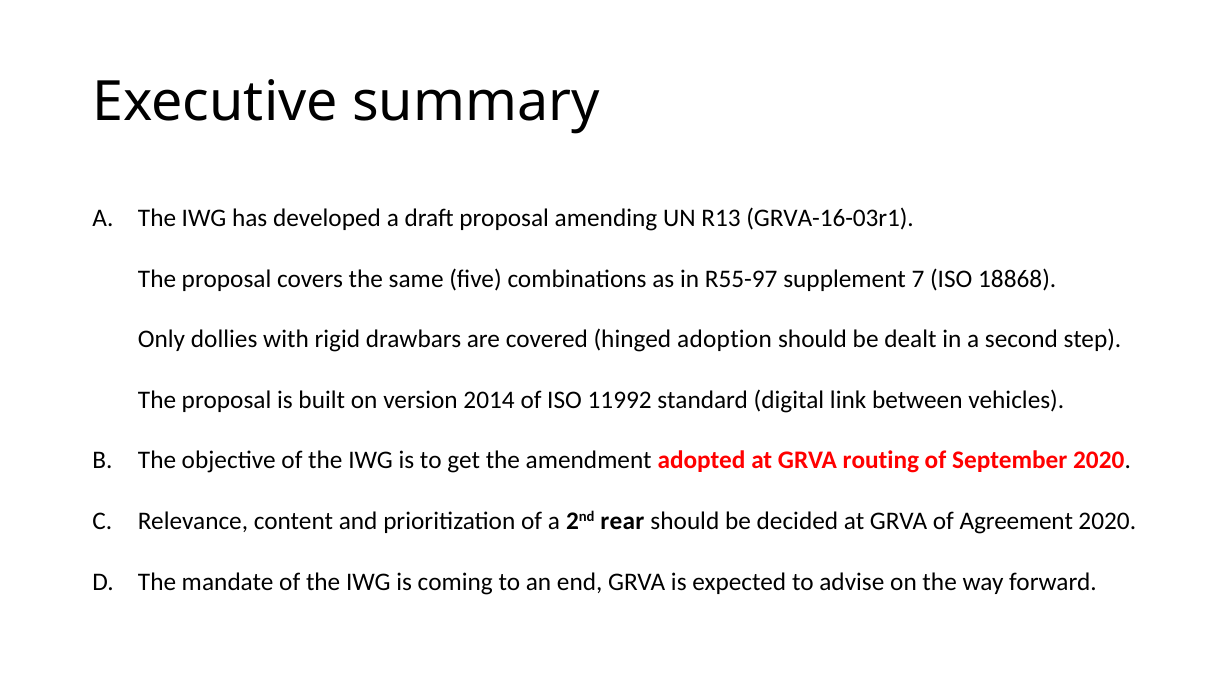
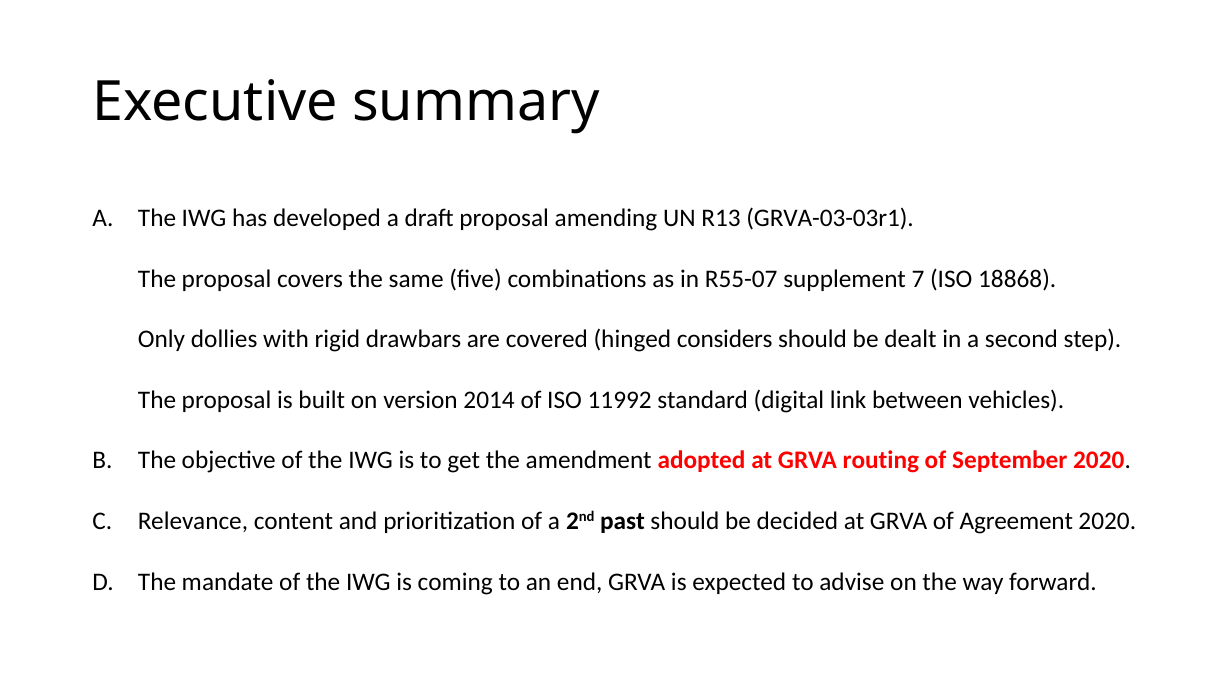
GRVA-16-03r1: GRVA-16-03r1 -> GRVA-03-03r1
R55-97: R55-97 -> R55-07
adoption: adoption -> considers
rear: rear -> past
